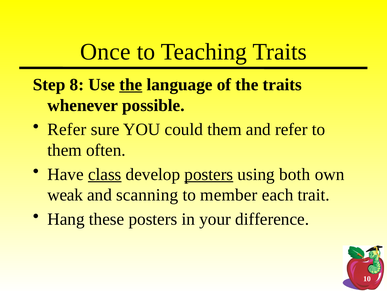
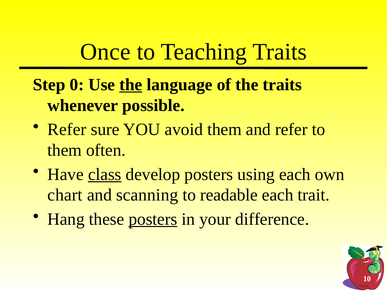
8: 8 -> 0
could: could -> avoid
posters at (209, 174) underline: present -> none
using both: both -> each
weak: weak -> chart
member: member -> readable
posters at (153, 219) underline: none -> present
